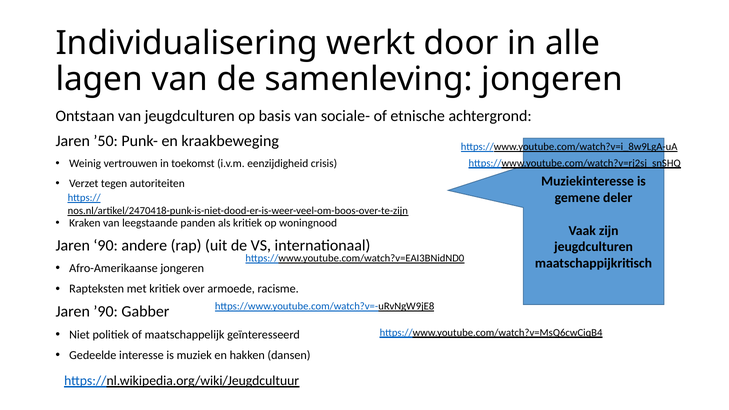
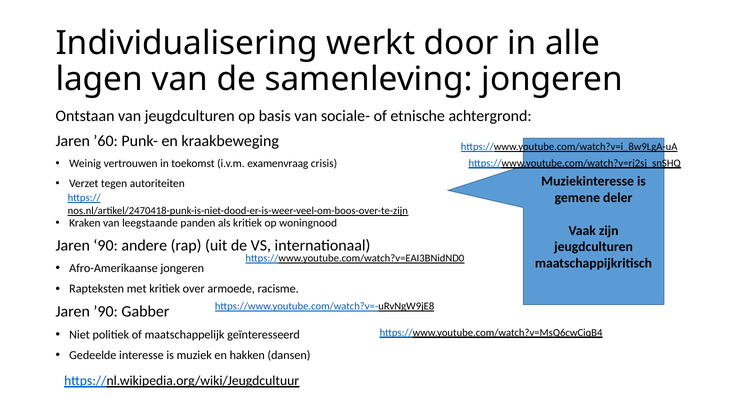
’50: ’50 -> ’60
eenzijdigheid: eenzijdigheid -> examenvraag
